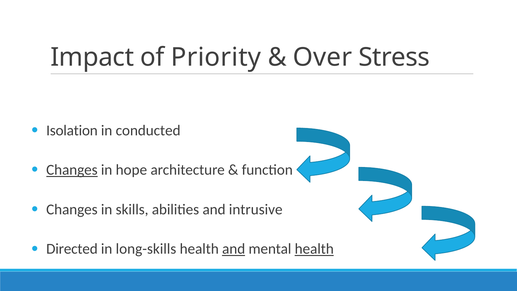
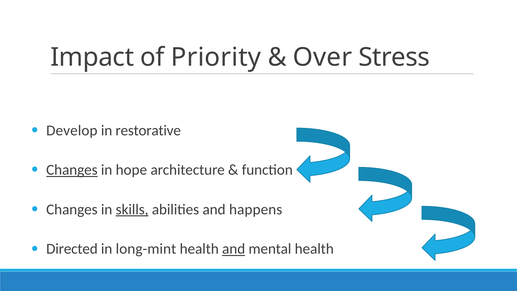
Isolation: Isolation -> Develop
conducted: conducted -> restorative
skills underline: none -> present
intrusive: intrusive -> happens
long-skills: long-skills -> long-mint
health at (314, 249) underline: present -> none
